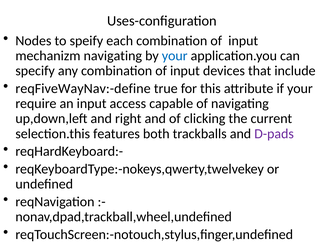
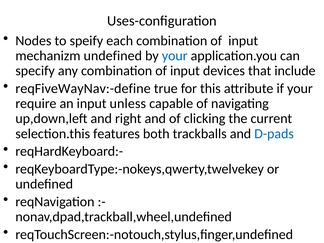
mechanizm navigating: navigating -> undefined
access: access -> unless
D-pads colour: purple -> blue
